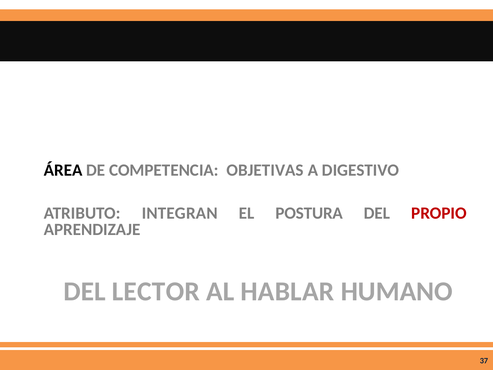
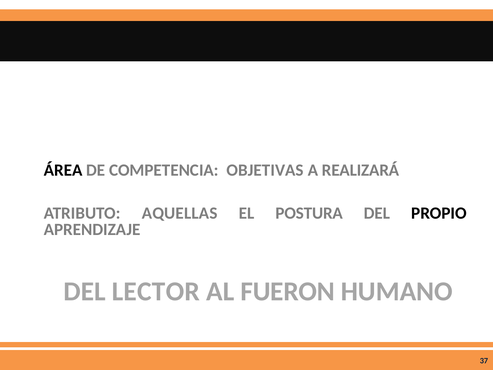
DIGESTIVO: DIGESTIVO -> REALIZARÁ
INTEGRAN: INTEGRAN -> AQUELLAS
PROPIO colour: red -> black
HABLAR: HABLAR -> FUERON
